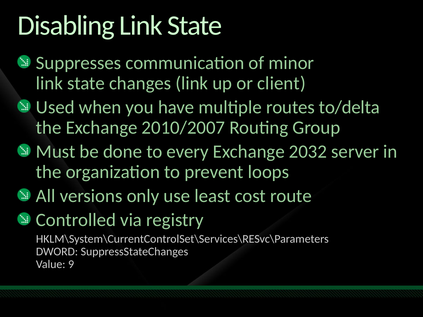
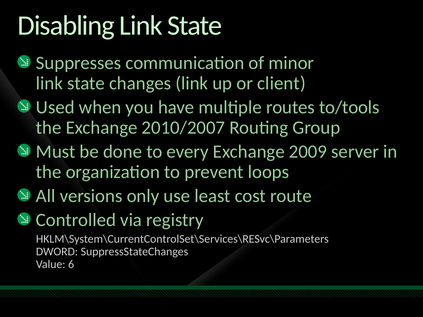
to/delta: to/delta -> to/tools
2032: 2032 -> 2009
9: 9 -> 6
